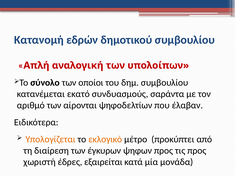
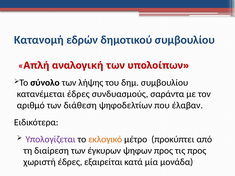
οποίοι: οποίοι -> λήψης
κατανέμεται εκατό: εκατό -> έδρες
αίρονται: αίρονται -> διάθεση
Υπολογίζεται colour: orange -> purple
